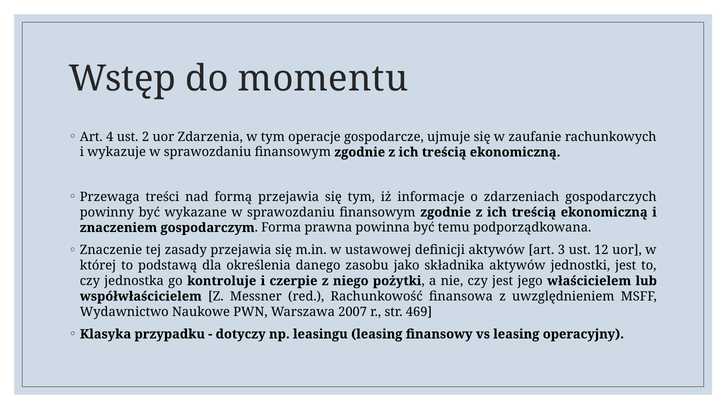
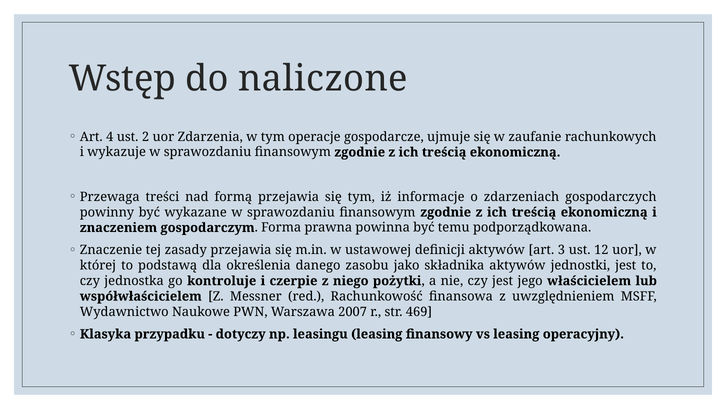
momentu: momentu -> naliczone
